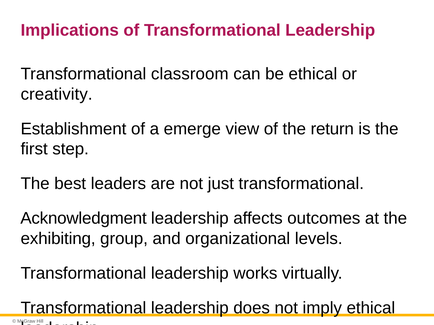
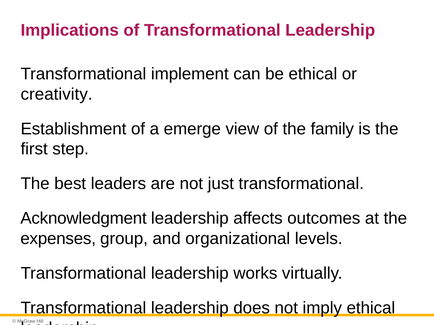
classroom: classroom -> implement
return: return -> family
exhibiting: exhibiting -> expenses
